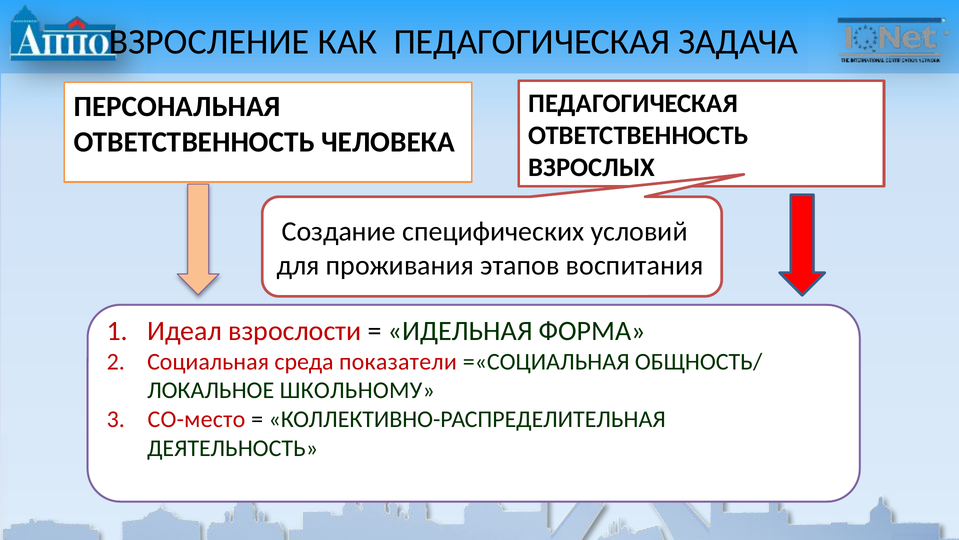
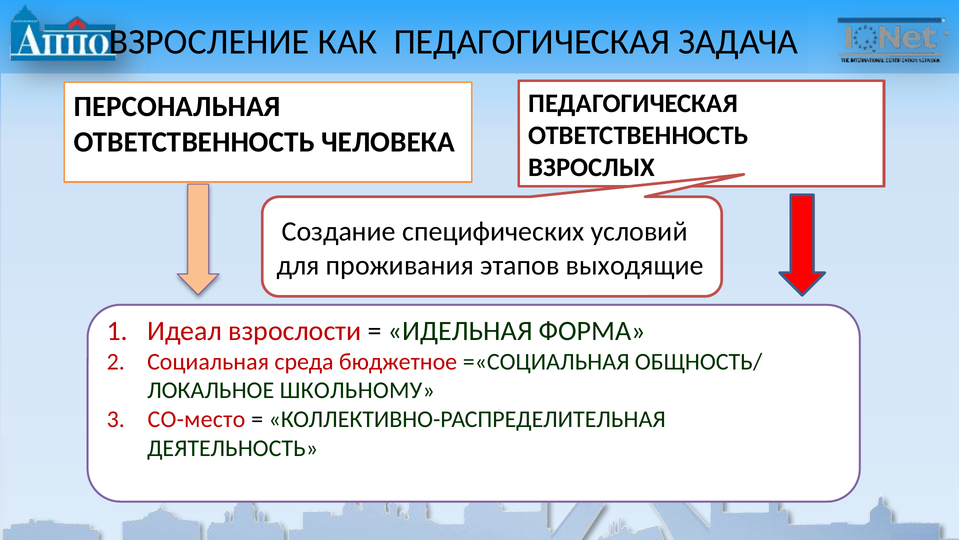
воспитания: воспитания -> выходящие
показатели: показатели -> бюджетное
